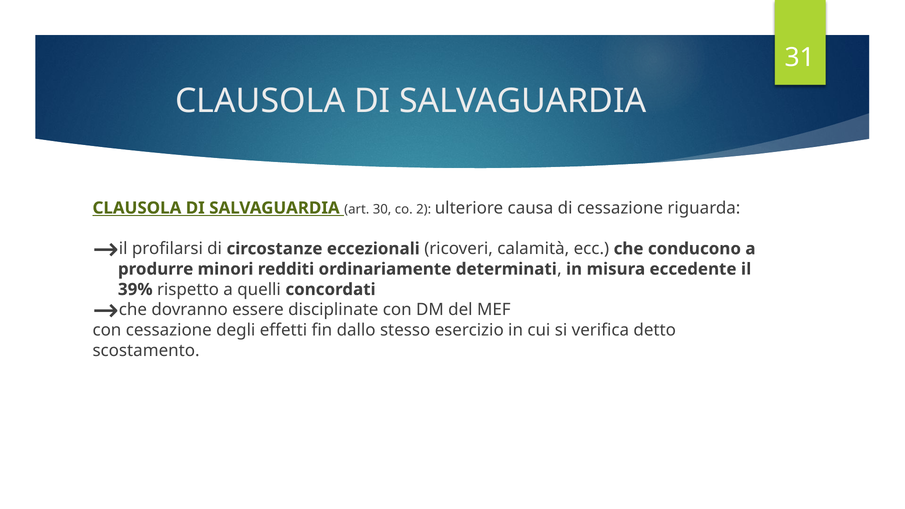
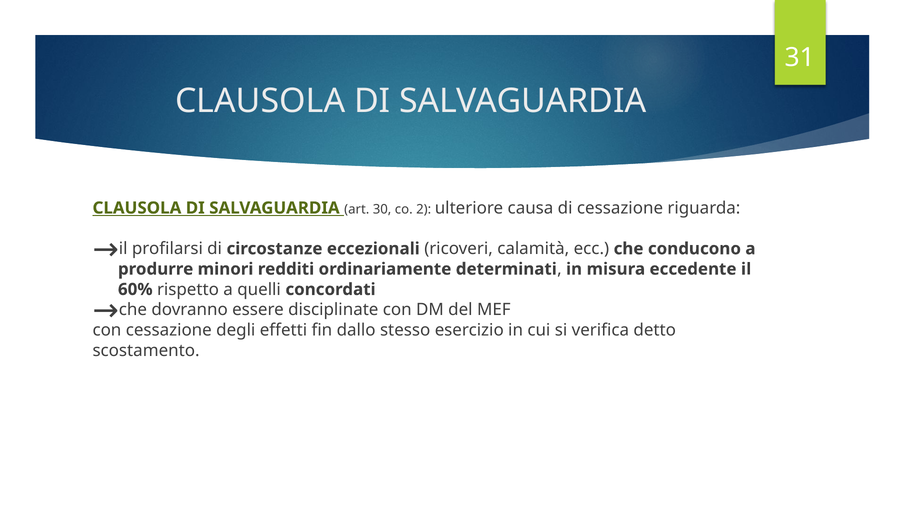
39%: 39% -> 60%
